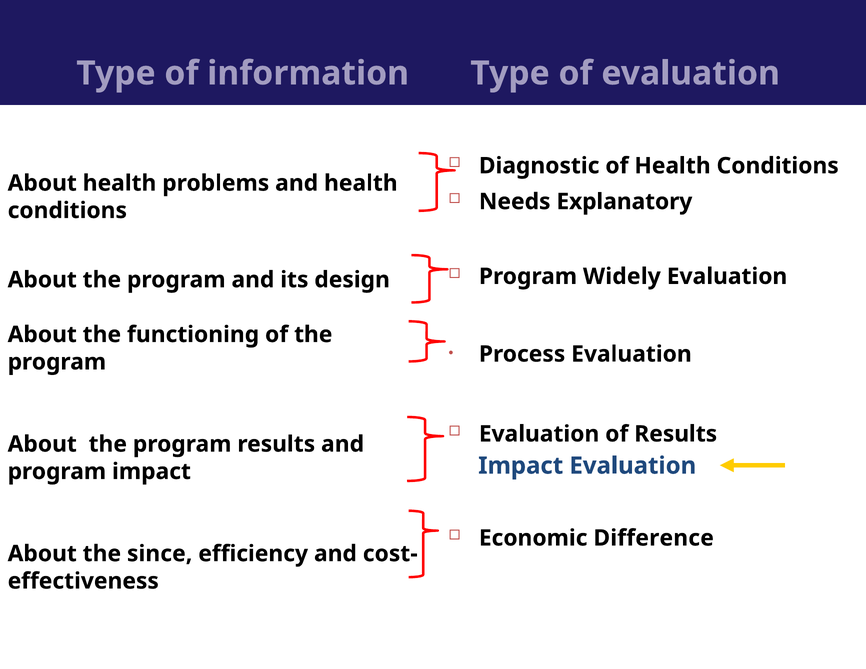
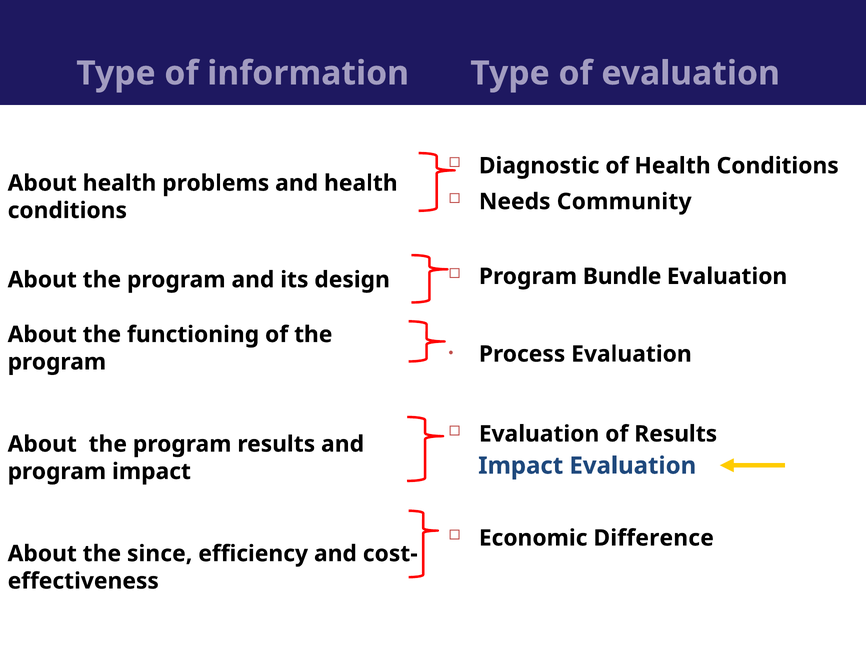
Explanatory: Explanatory -> Community
Widely: Widely -> Bundle
